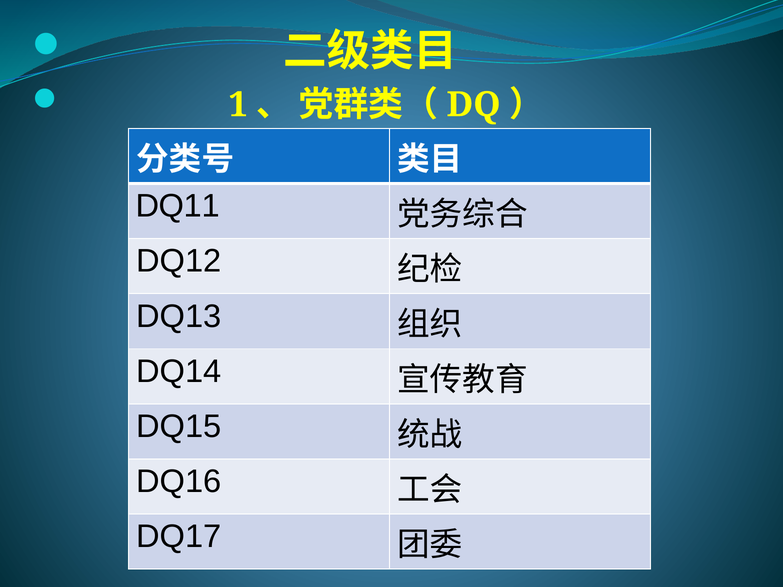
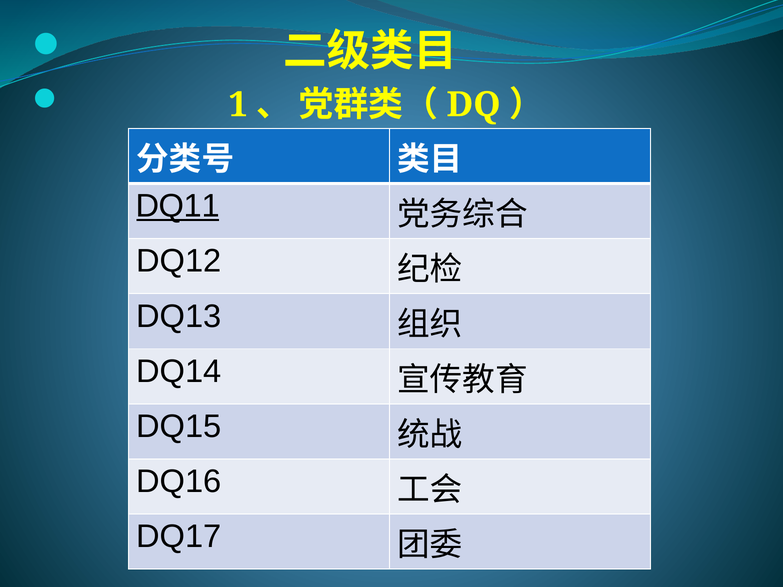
DQ11 underline: none -> present
